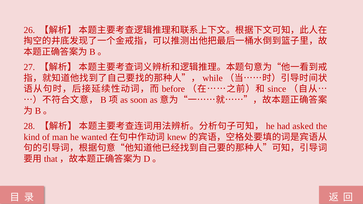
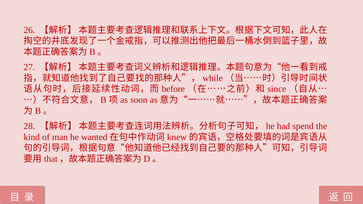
asked: asked -> spend
